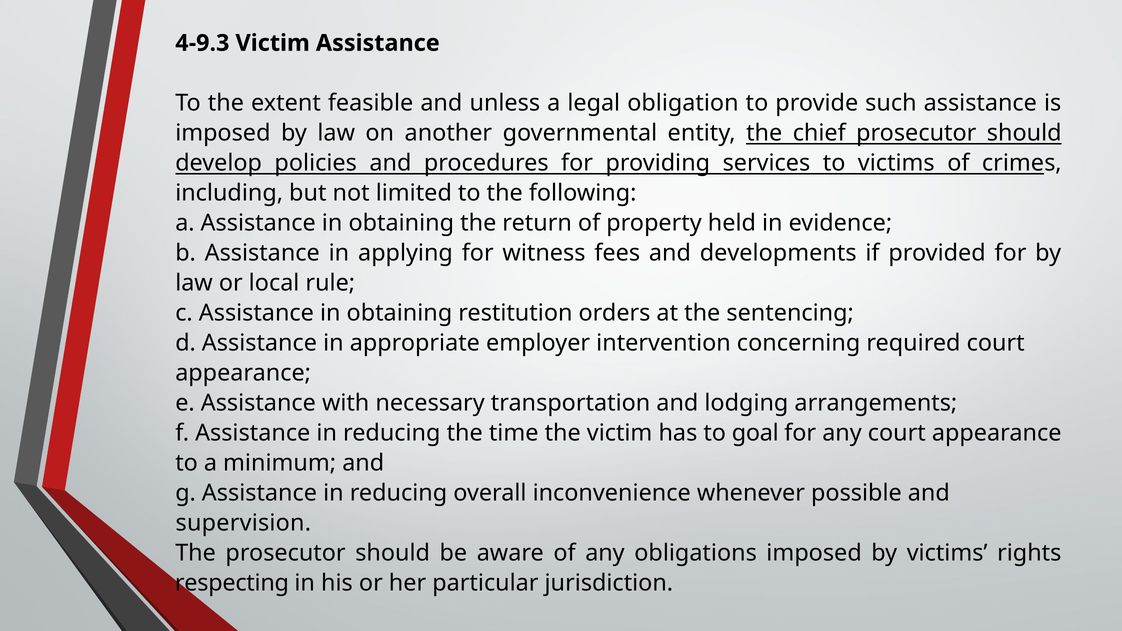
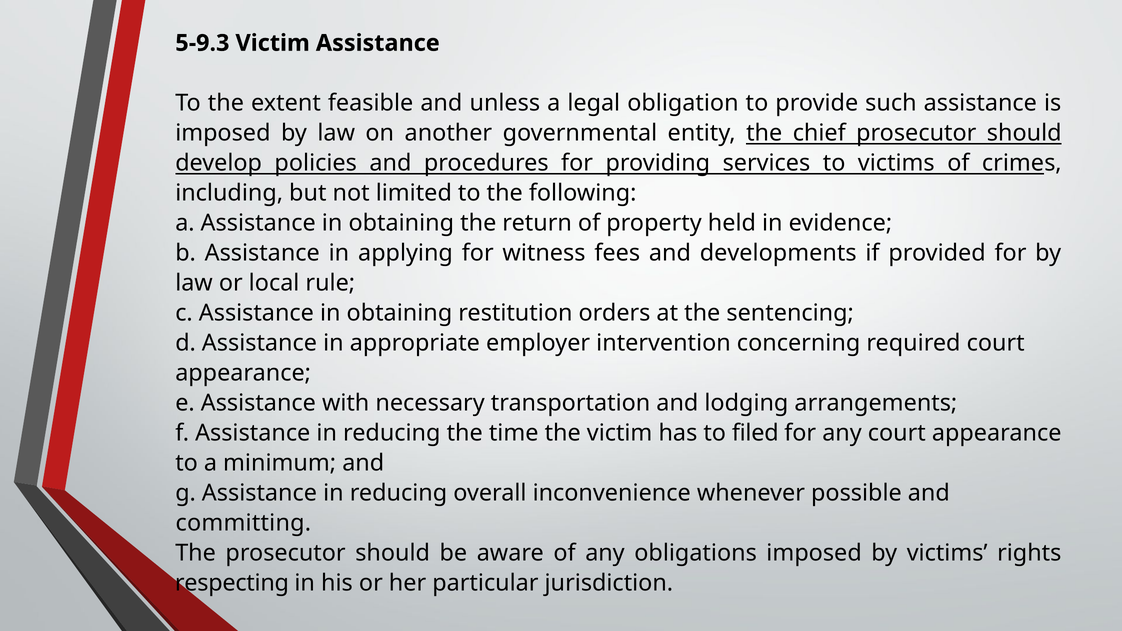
4-9.3: 4-9.3 -> 5-9.3
goal: goal -> filed
supervision: supervision -> committing
